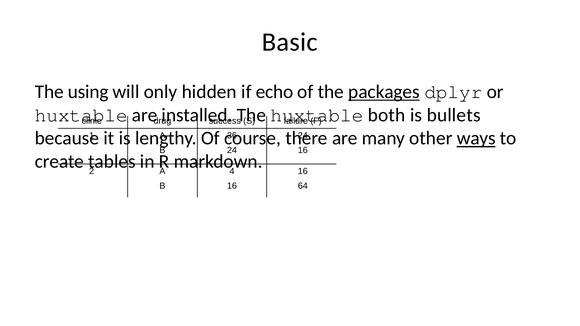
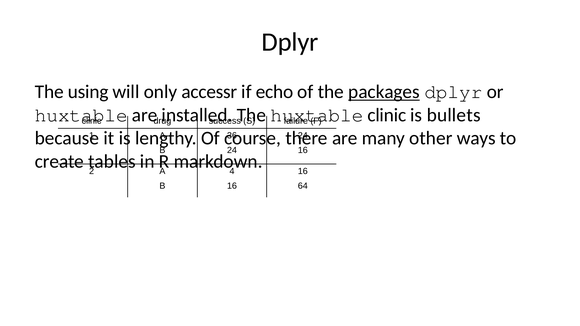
Basic at (290, 42): Basic -> Dplyr
hidden: hidden -> accessr
both at (387, 115): both -> clinic
ways underline: present -> none
